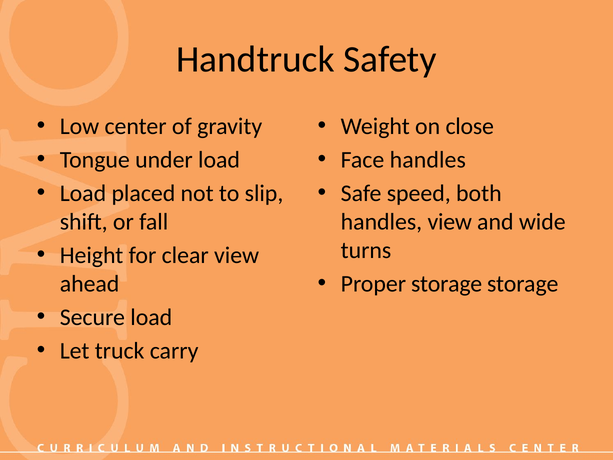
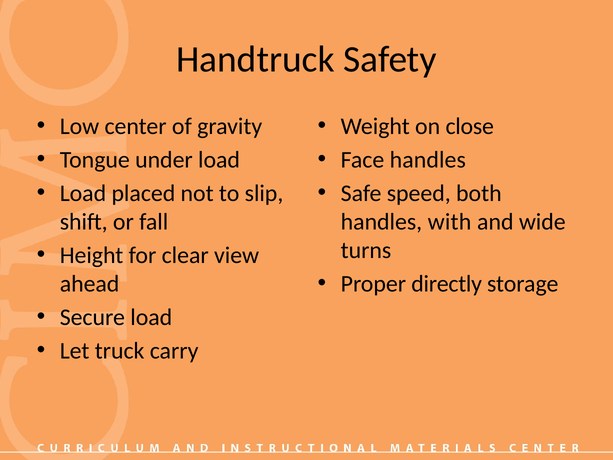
handles view: view -> with
Proper storage: storage -> directly
